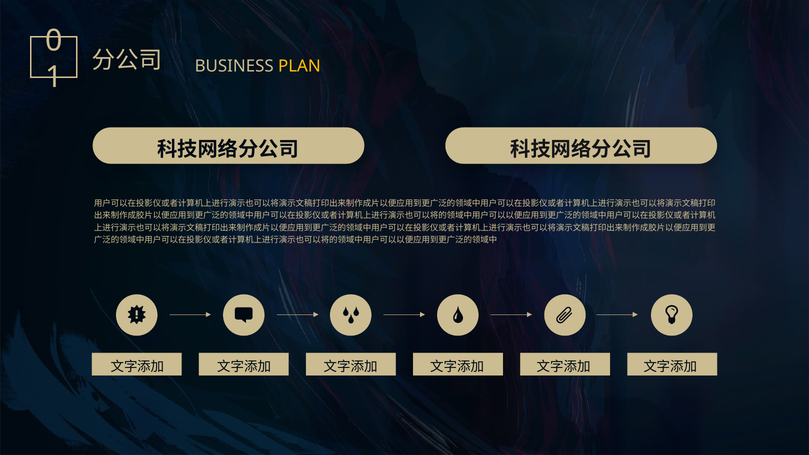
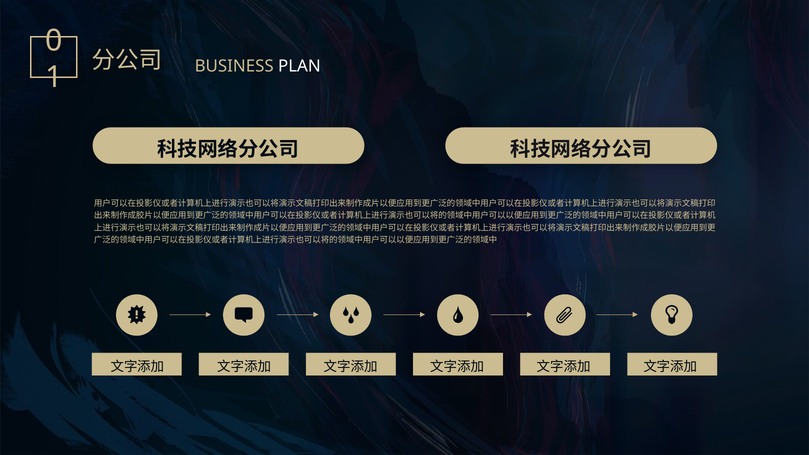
PLAN colour: yellow -> white
